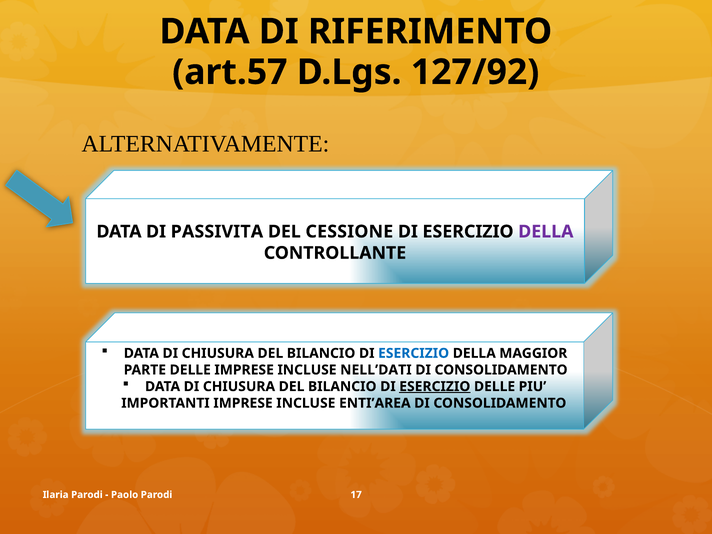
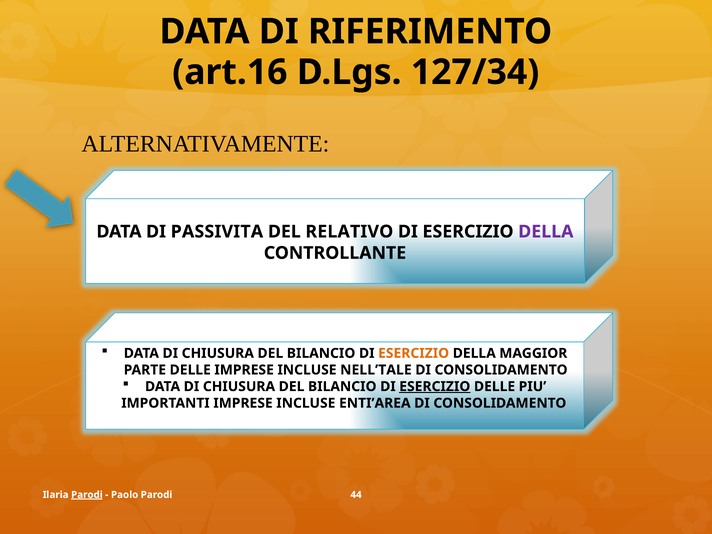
art.57: art.57 -> art.16
127/92: 127/92 -> 127/34
CESSIONE: CESSIONE -> RELATIVO
ESERCIZIO at (414, 353) colour: blue -> orange
NELL’DATI: NELL’DATI -> NELL’TALE
Parodi at (87, 495) underline: none -> present
17: 17 -> 44
